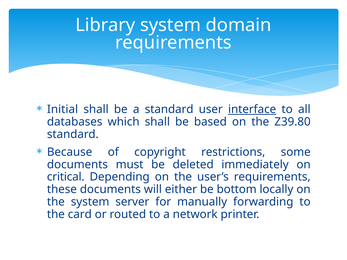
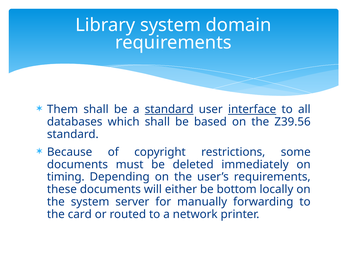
Initial: Initial -> Them
standard at (169, 109) underline: none -> present
Z39.80: Z39.80 -> Z39.56
critical: critical -> timing
